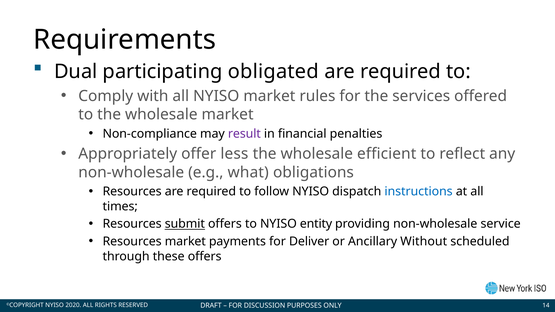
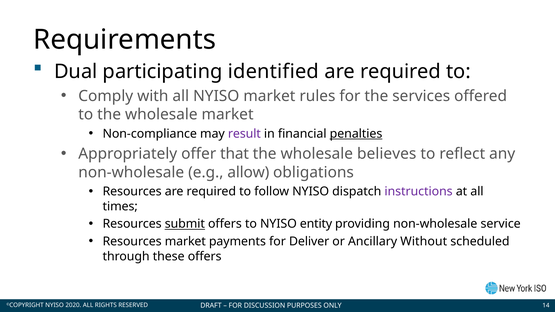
obligated: obligated -> identified
penalties underline: none -> present
less: less -> that
efficient: efficient -> believes
what: what -> allow
instructions colour: blue -> purple
